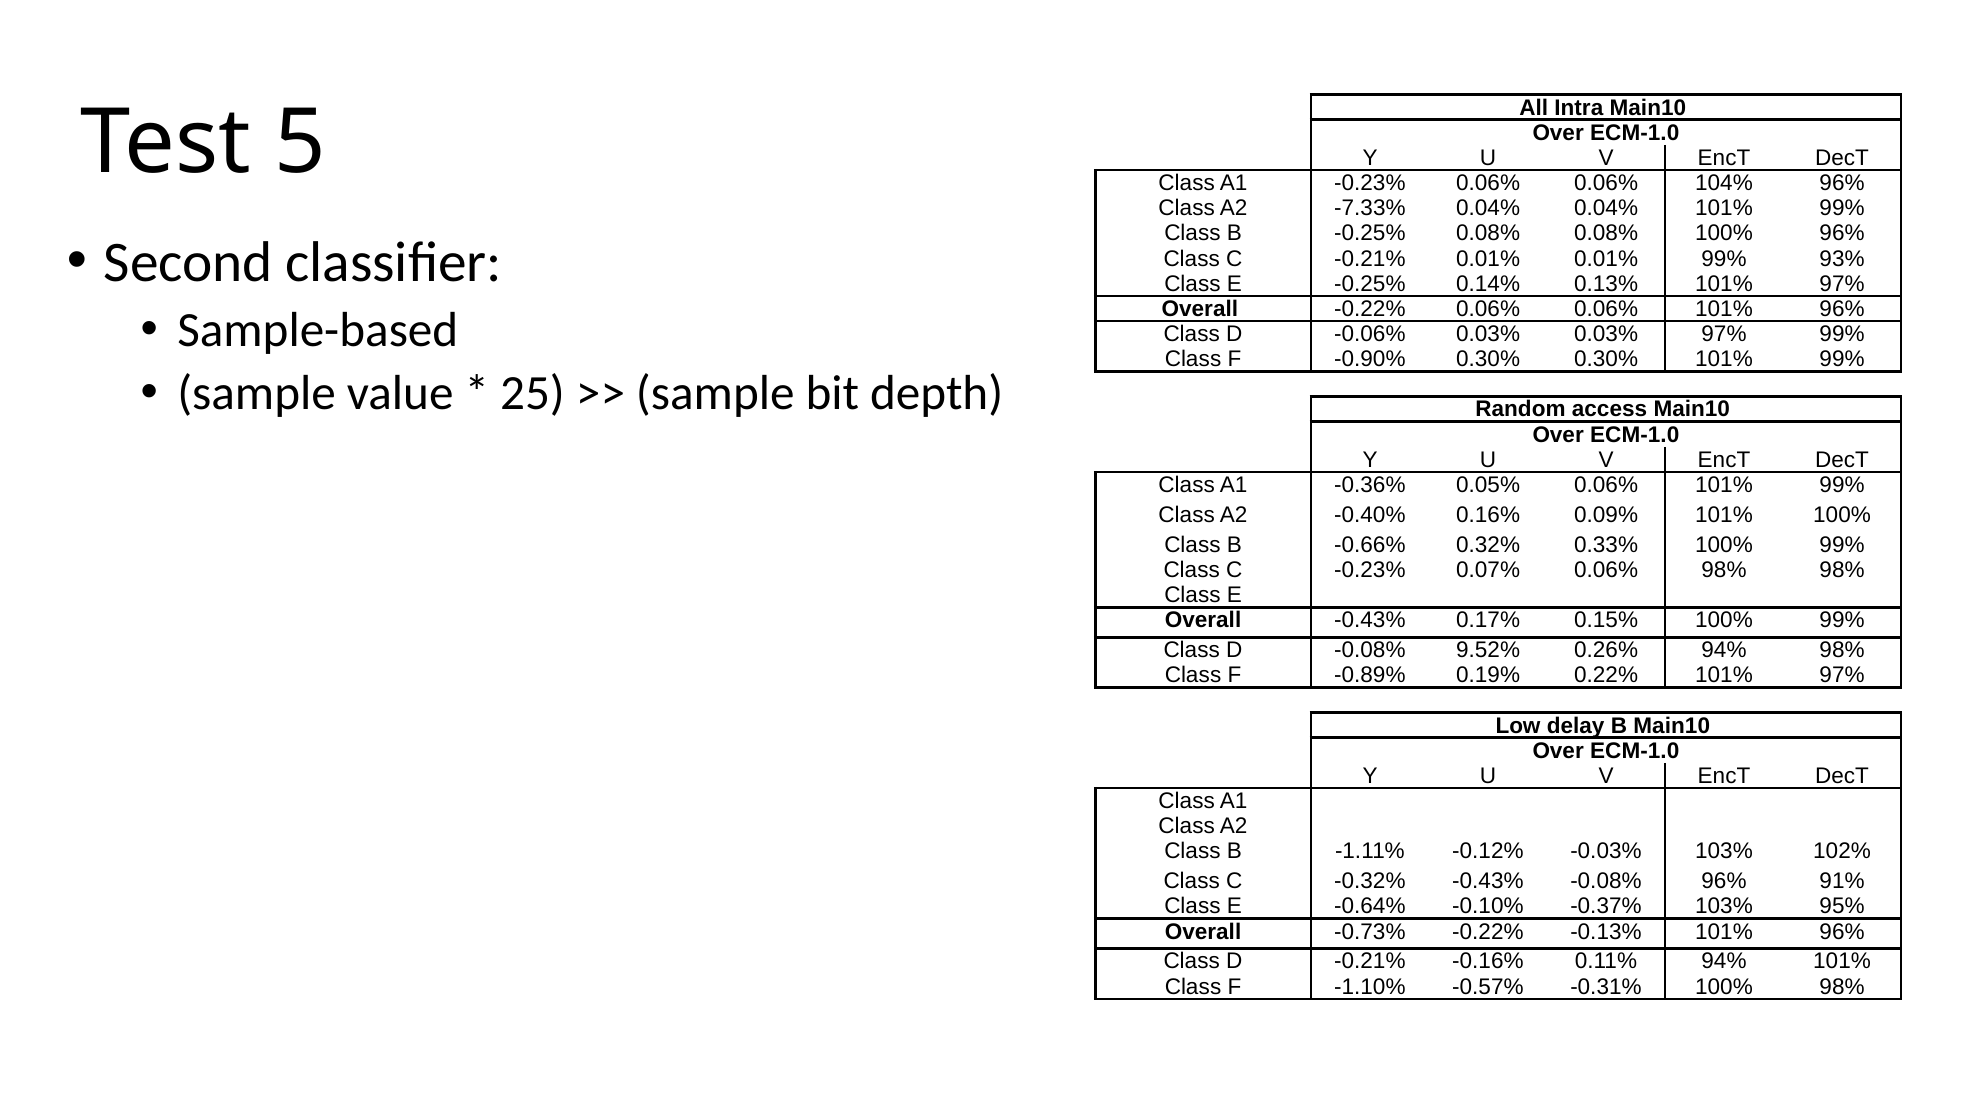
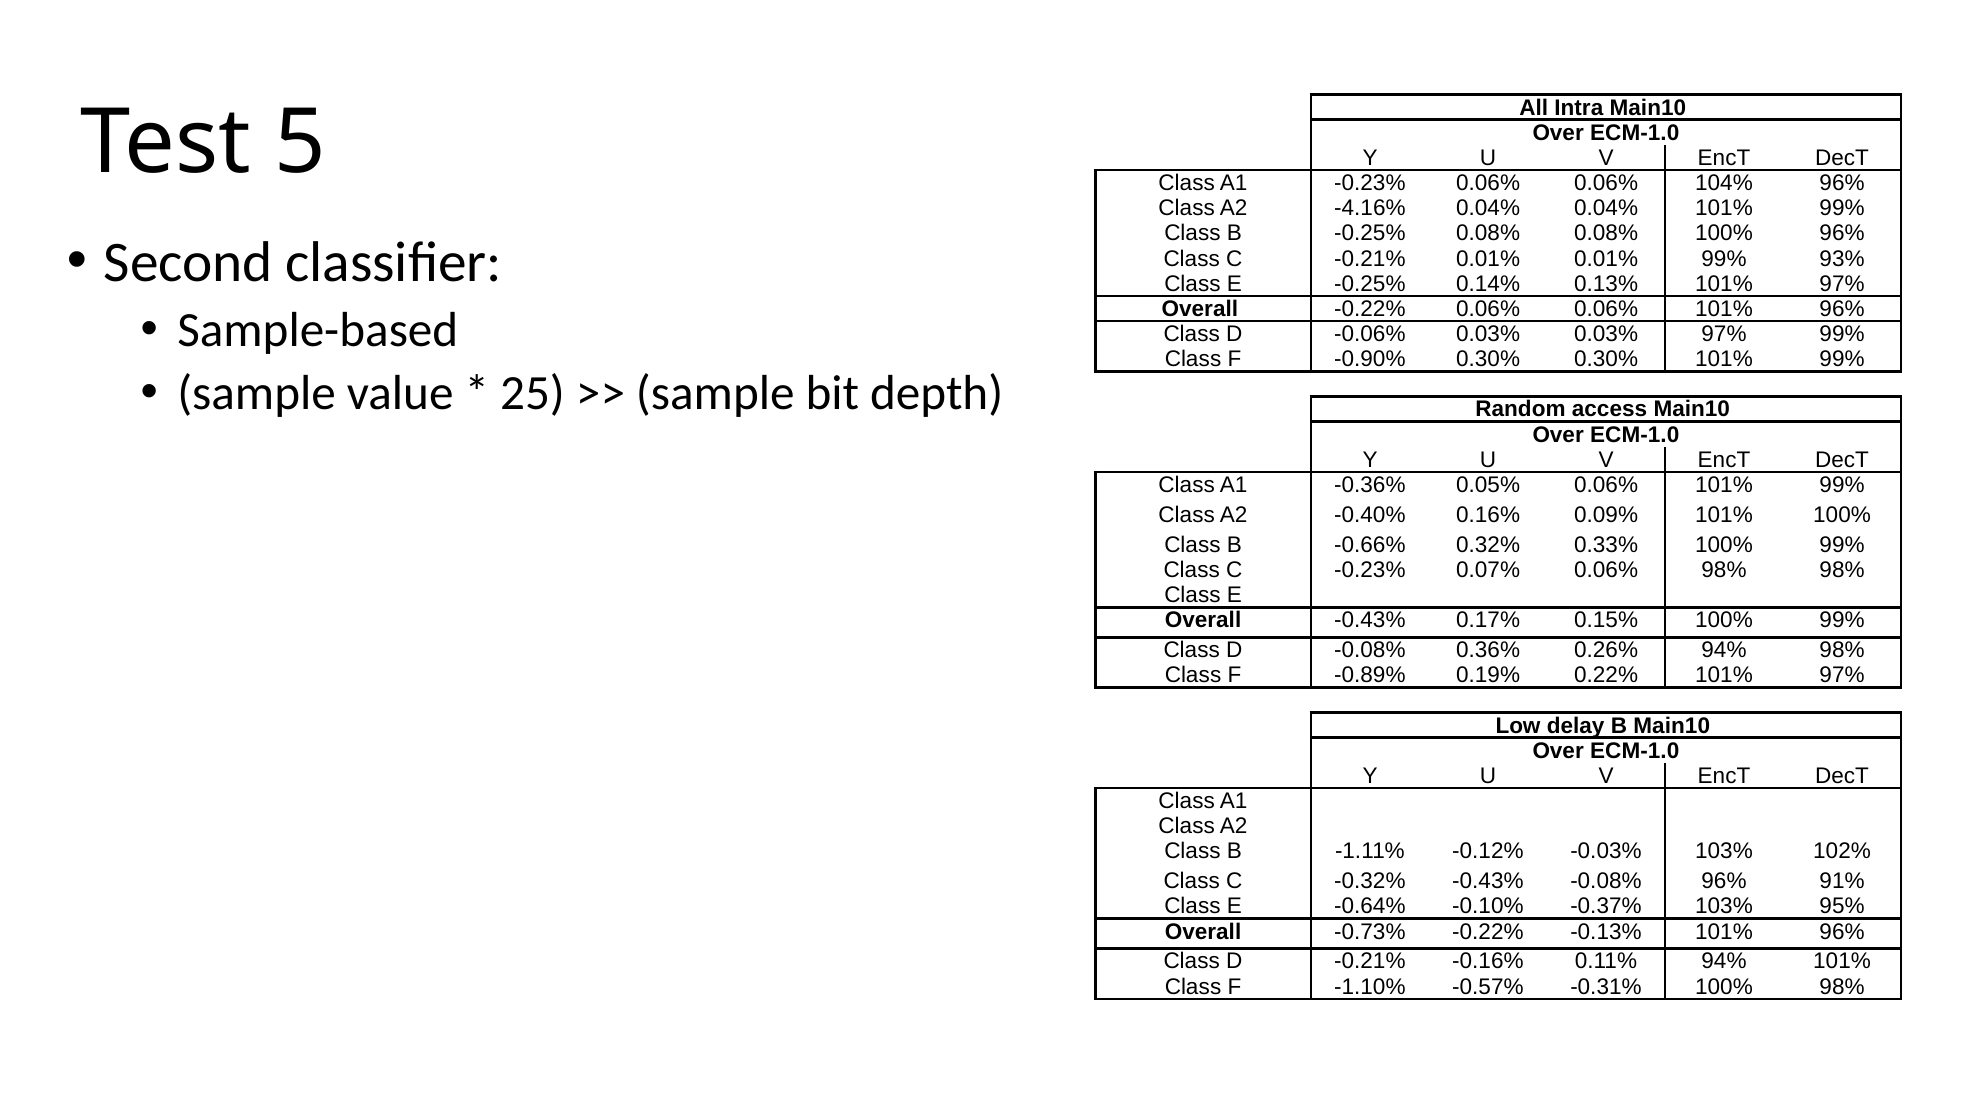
-7.33%: -7.33% -> -4.16%
9.52%: 9.52% -> 0.36%
